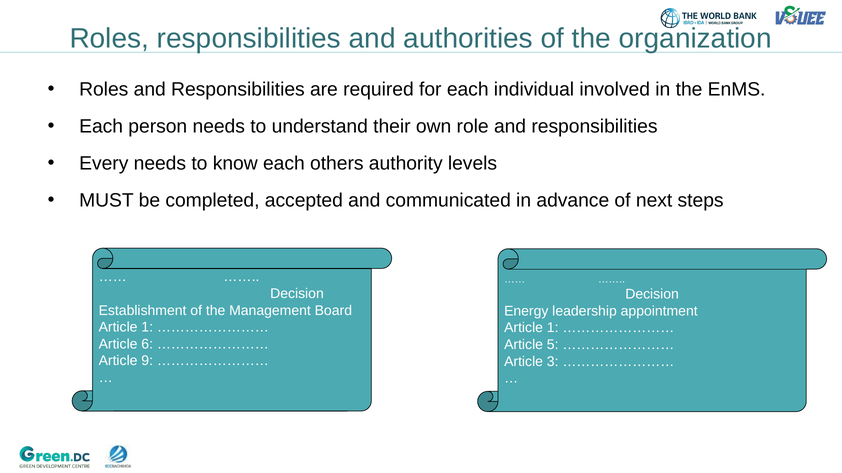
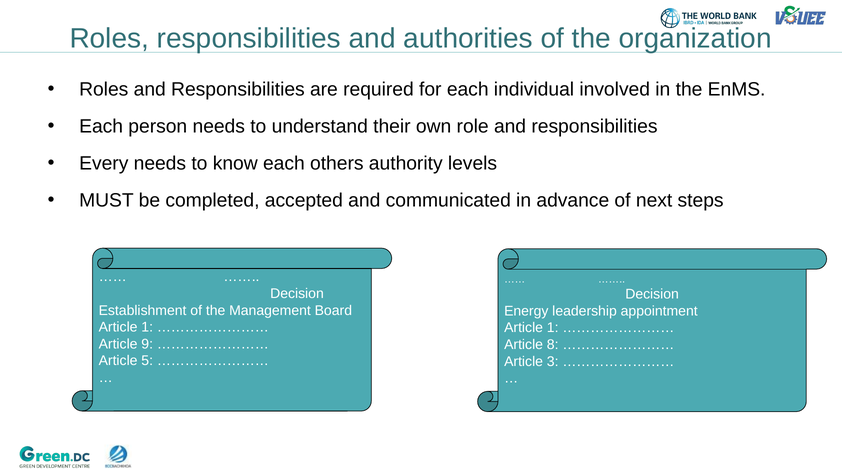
6: 6 -> 9
5: 5 -> 8
9: 9 -> 5
